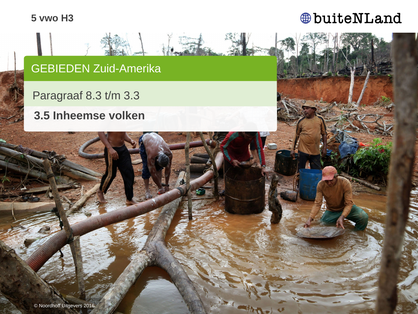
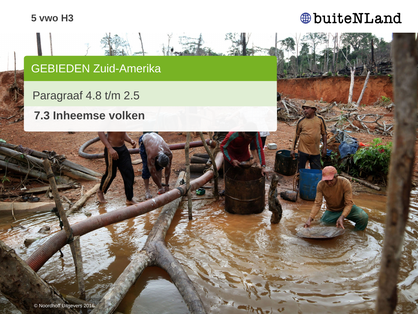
8.3: 8.3 -> 4.8
3.3: 3.3 -> 2.5
3.5: 3.5 -> 7.3
